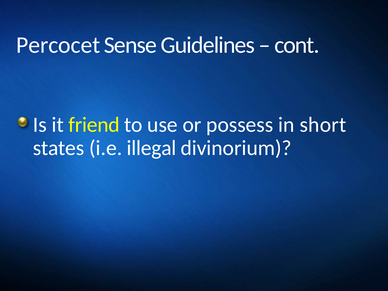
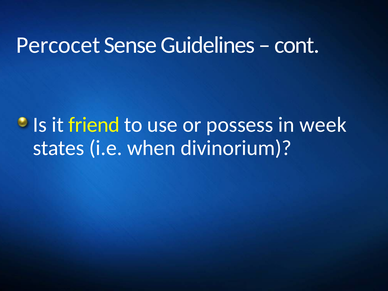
short: short -> week
illegal: illegal -> when
